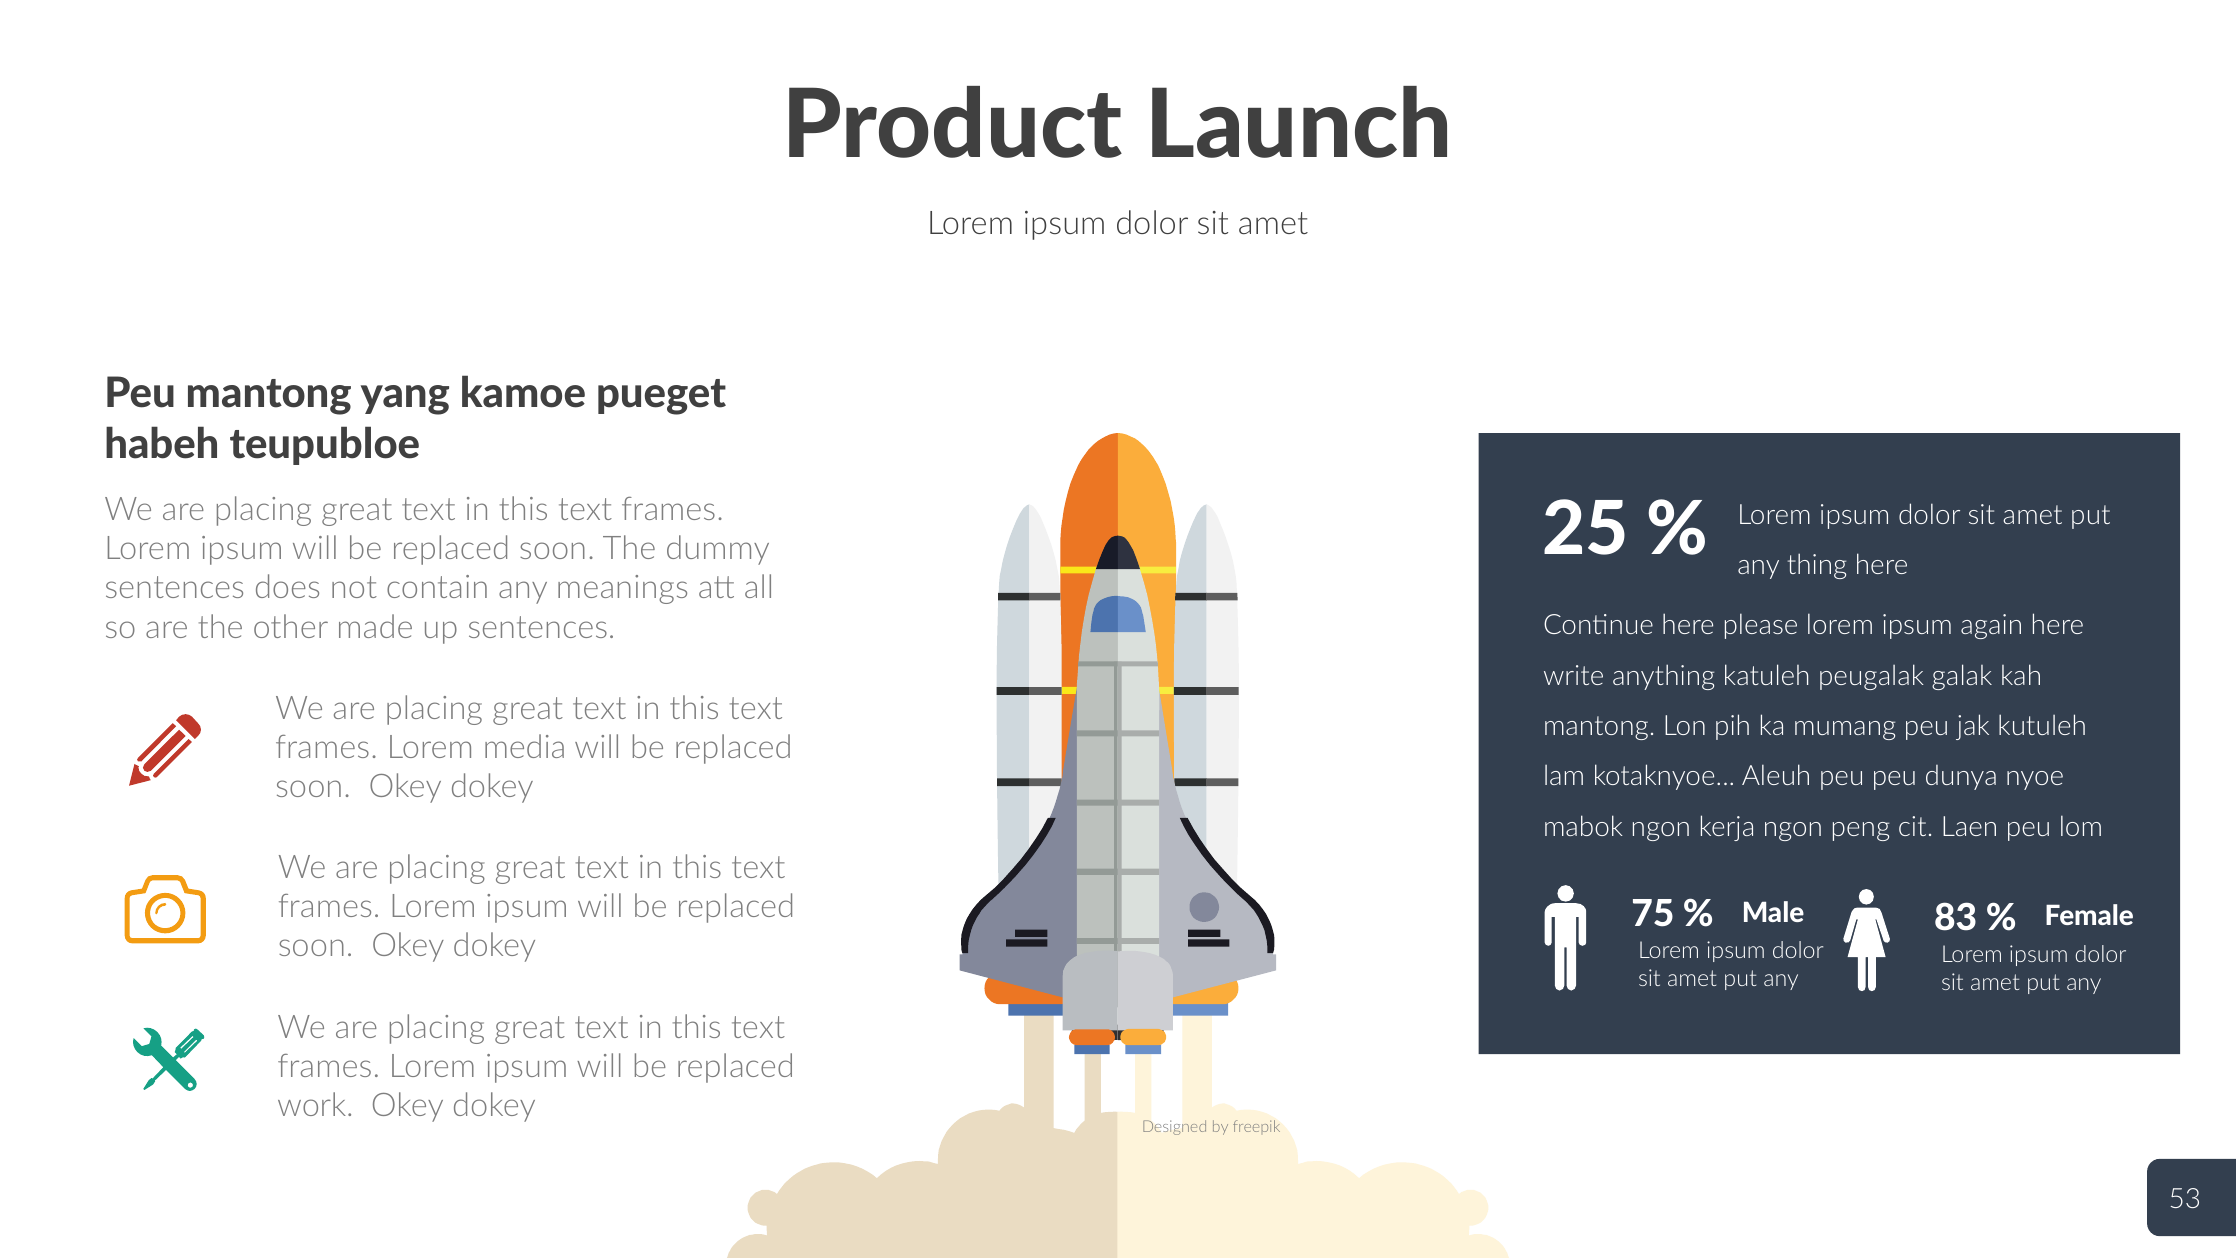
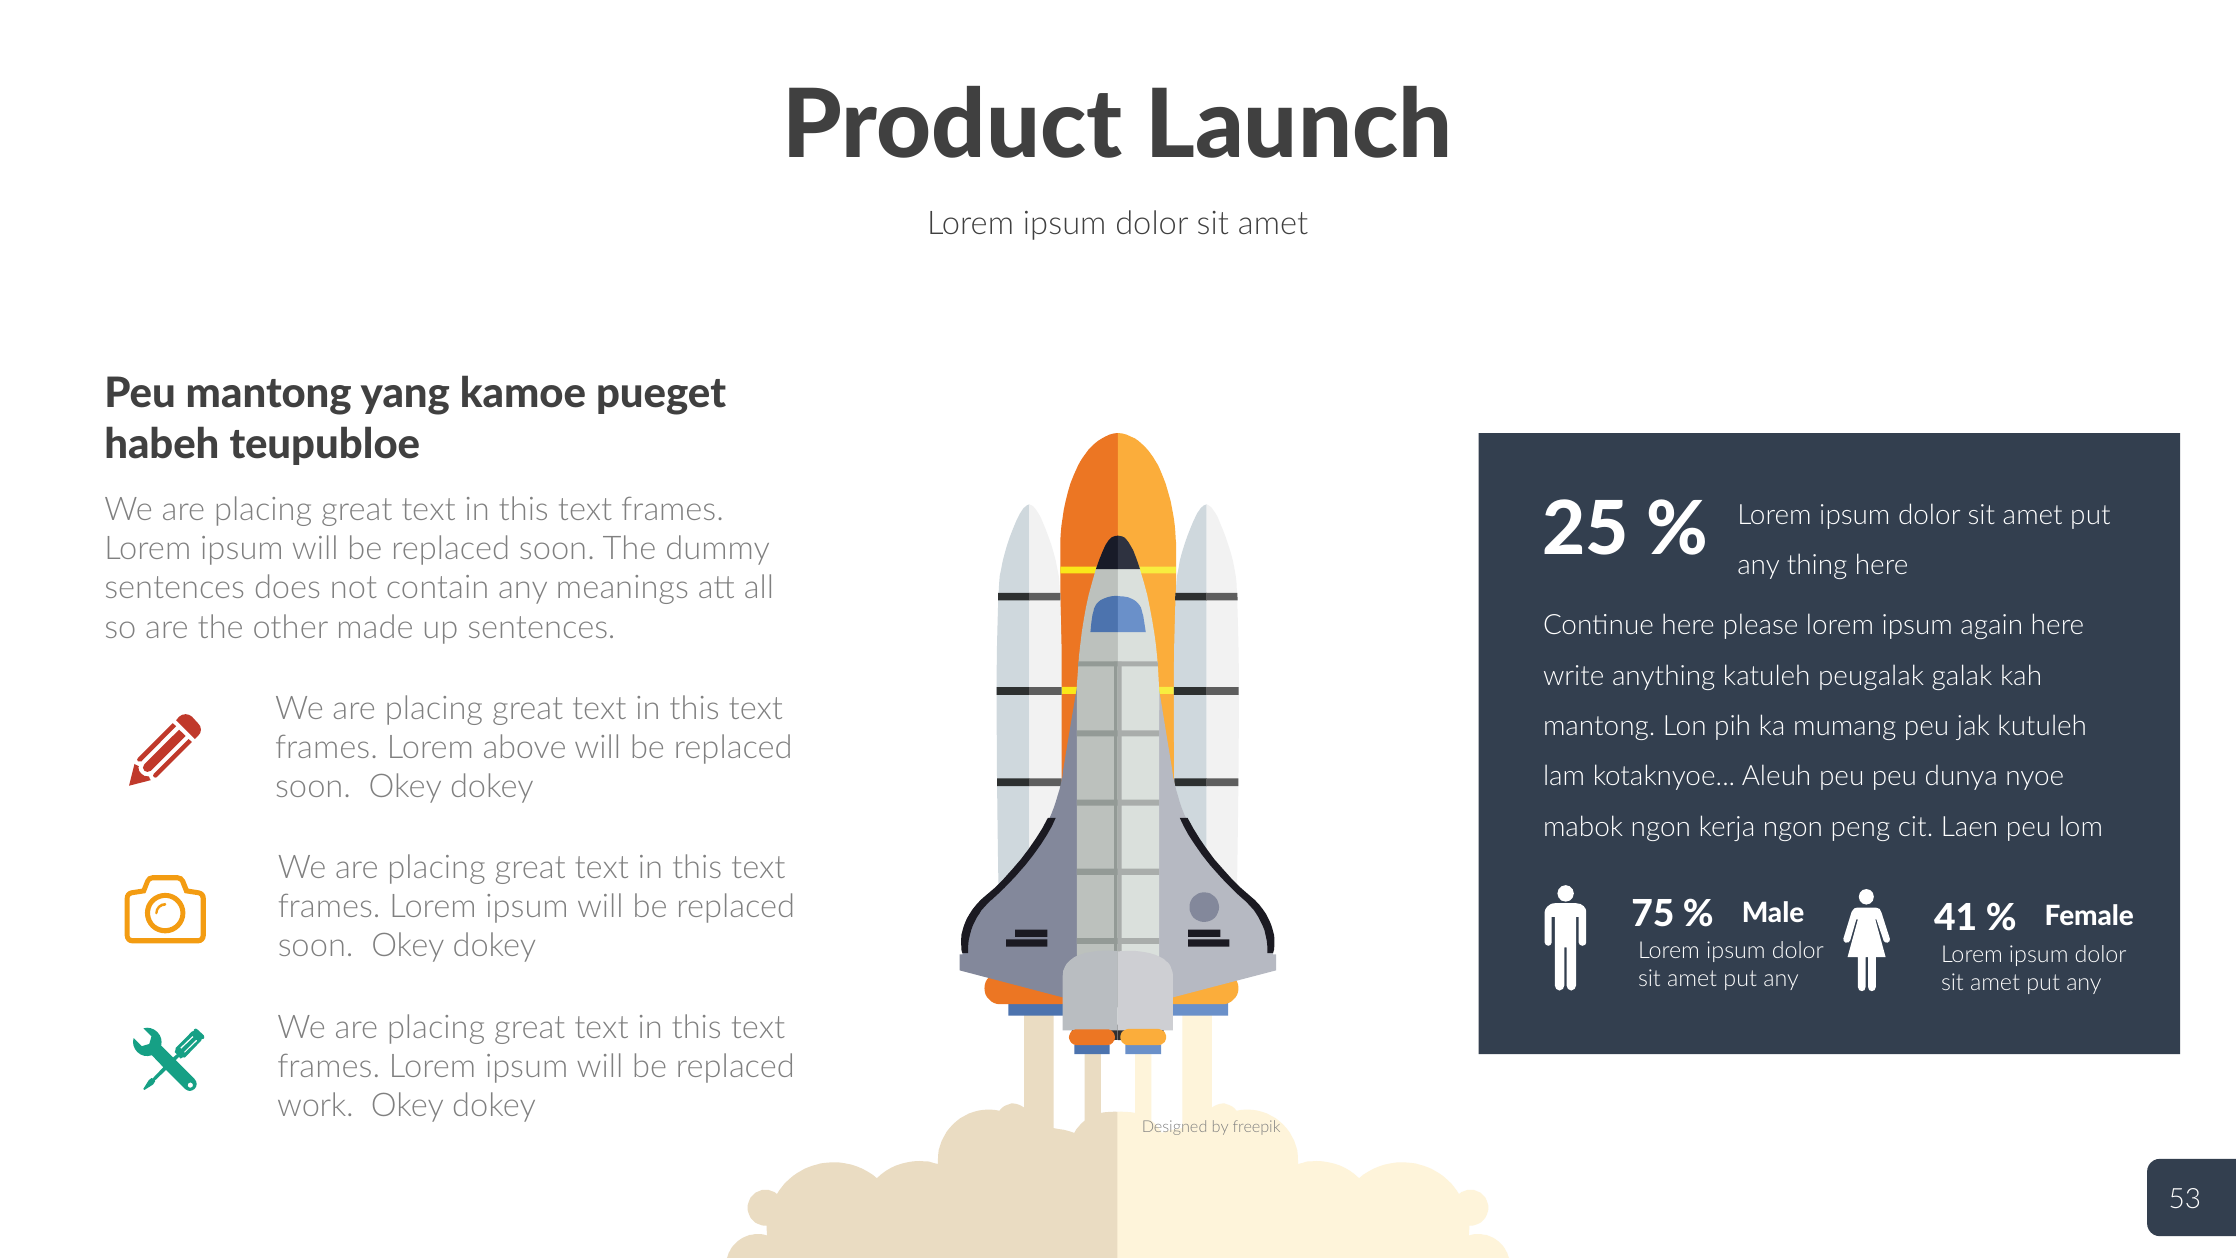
media: media -> above
83: 83 -> 41
